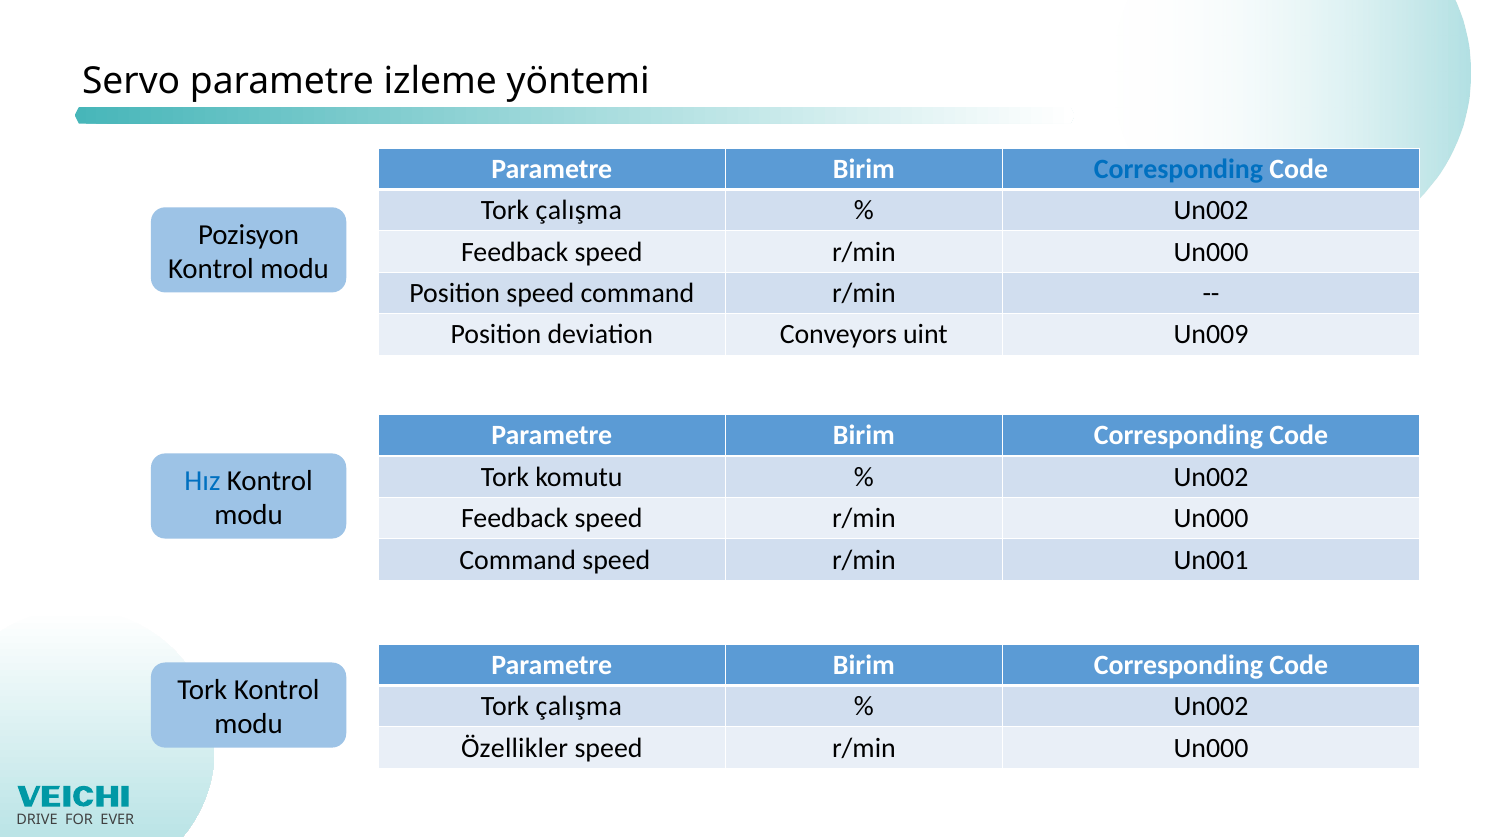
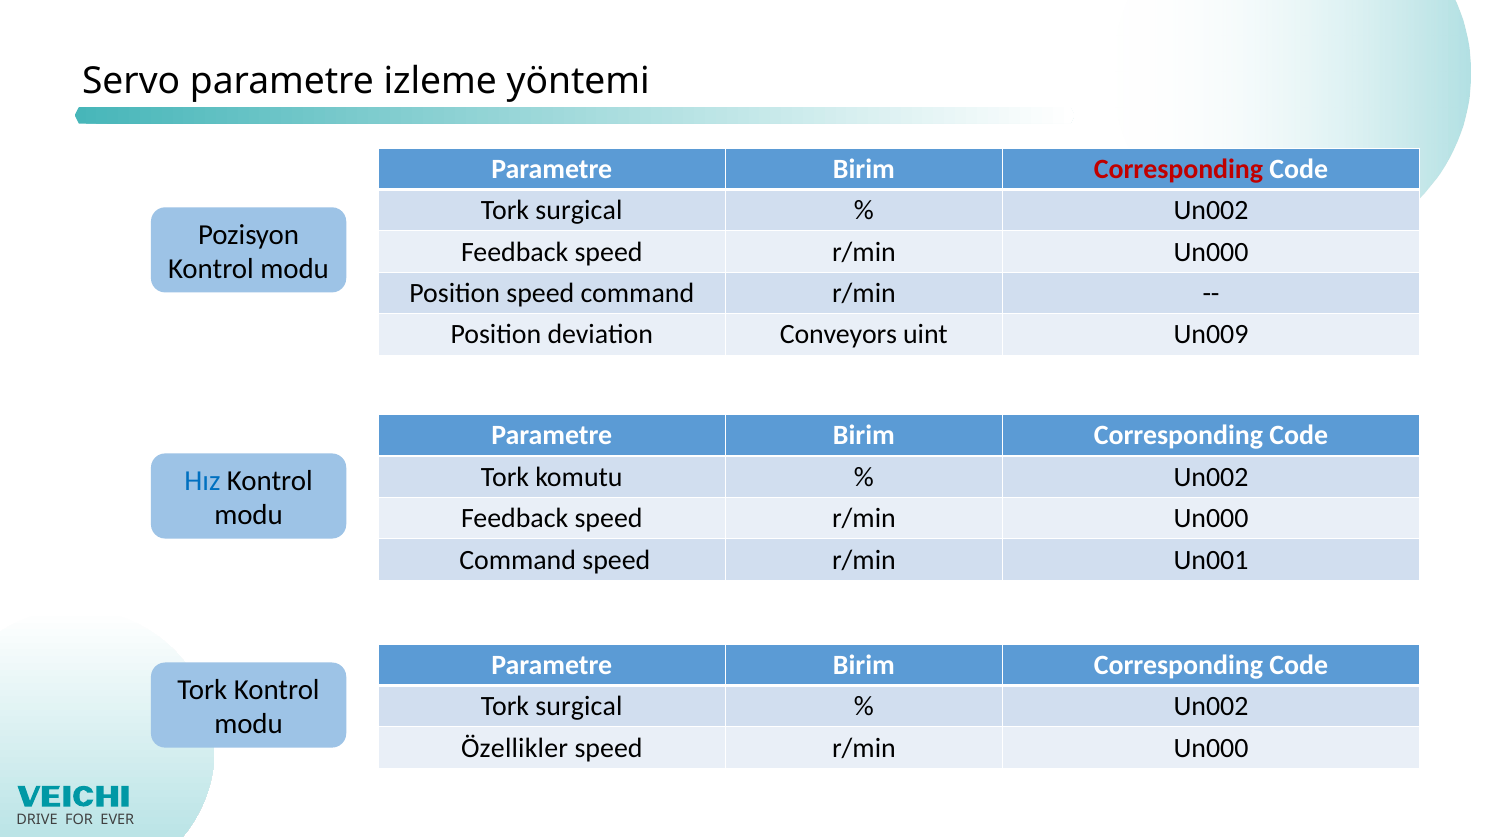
Corresponding at (1178, 169) colour: blue -> red
çalışma at (579, 210): çalışma -> surgical
çalışma at (579, 707): çalışma -> surgical
